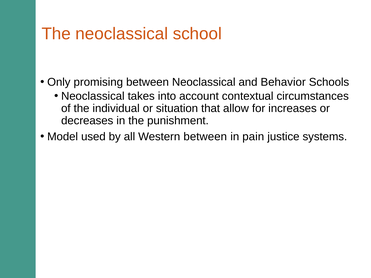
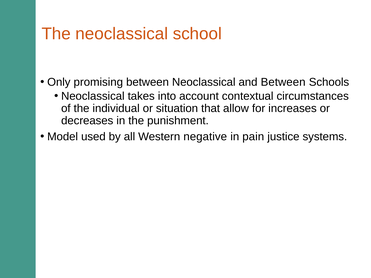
and Behavior: Behavior -> Between
Western between: between -> negative
